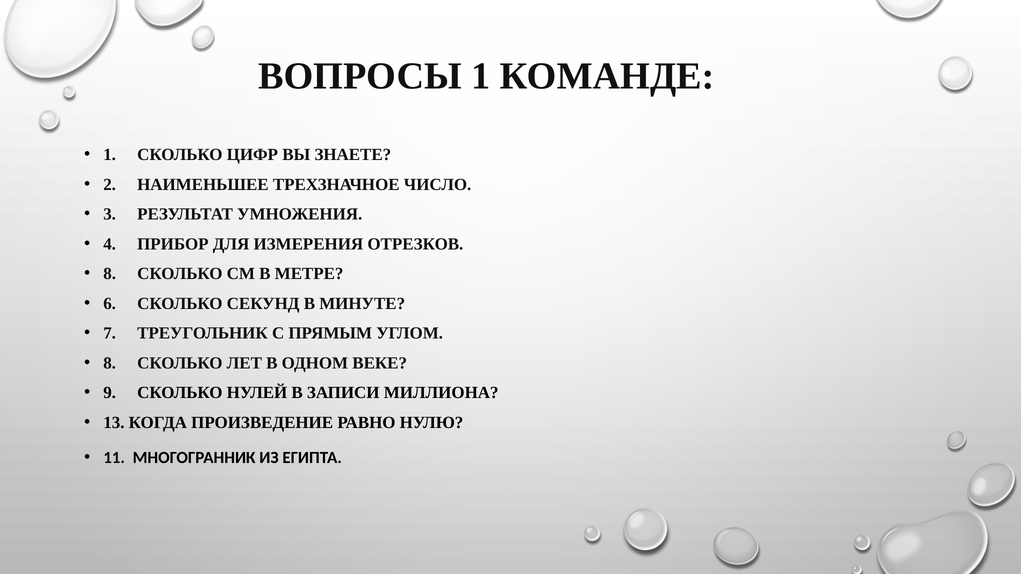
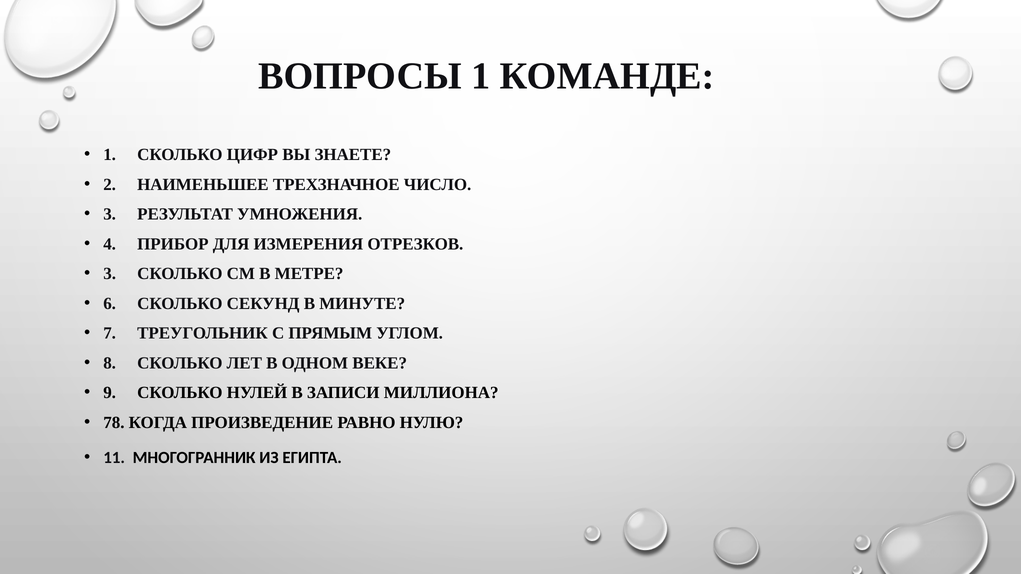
8 at (110, 274): 8 -> 3
13: 13 -> 78
